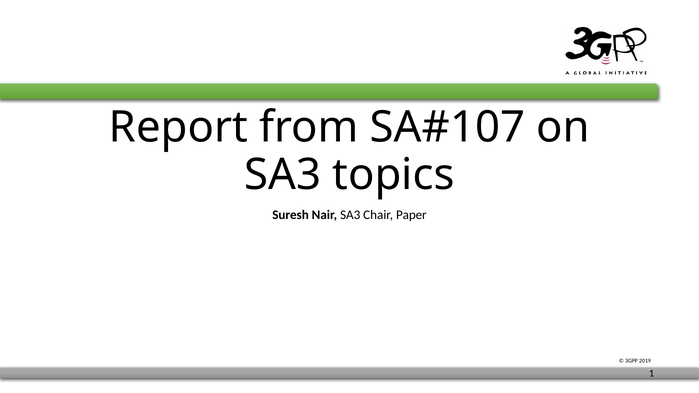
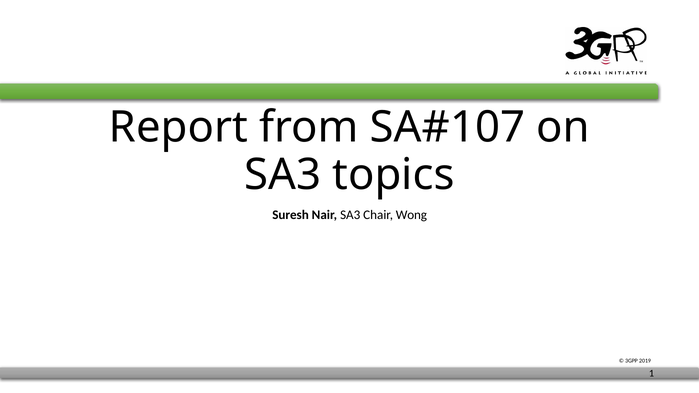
Paper: Paper -> Wong
